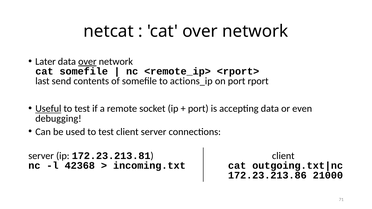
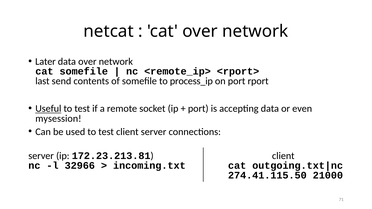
over at (87, 62) underline: present -> none
actions_ip: actions_ip -> process_ip
debugging: debugging -> mysession
42368: 42368 -> 32966
172.23.213.86: 172.23.213.86 -> 274.41.115.50
